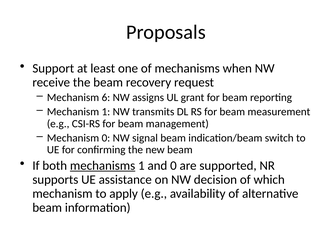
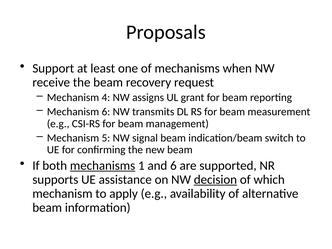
6: 6 -> 4
Mechanism 1: 1 -> 6
Mechanism 0: 0 -> 5
and 0: 0 -> 6
decision underline: none -> present
